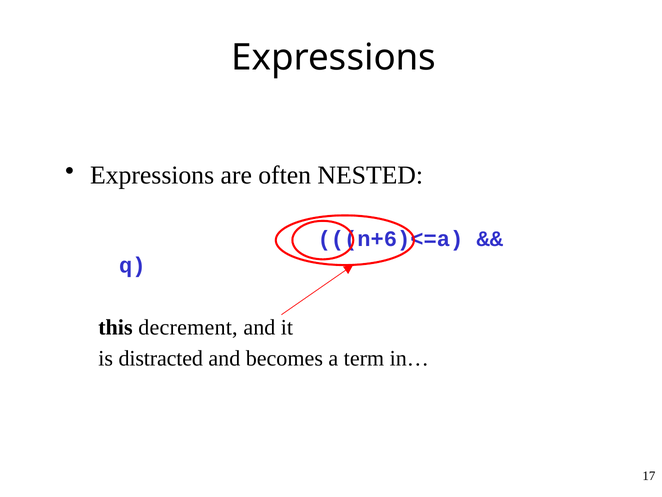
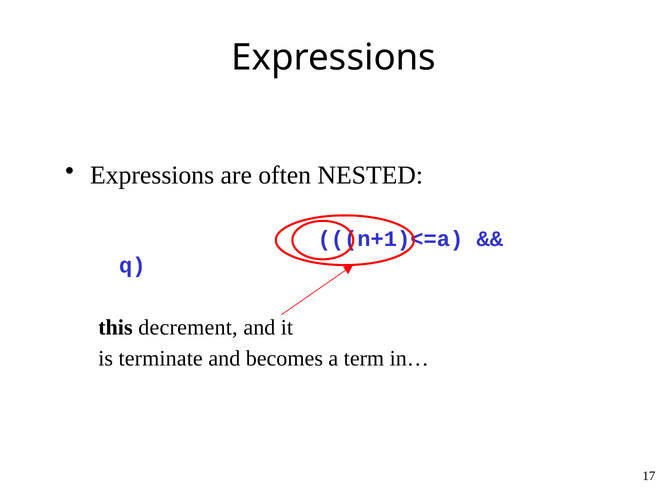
n+6)<=a: n+6)<=a -> n+1)<=a
distracted: distracted -> terminate
